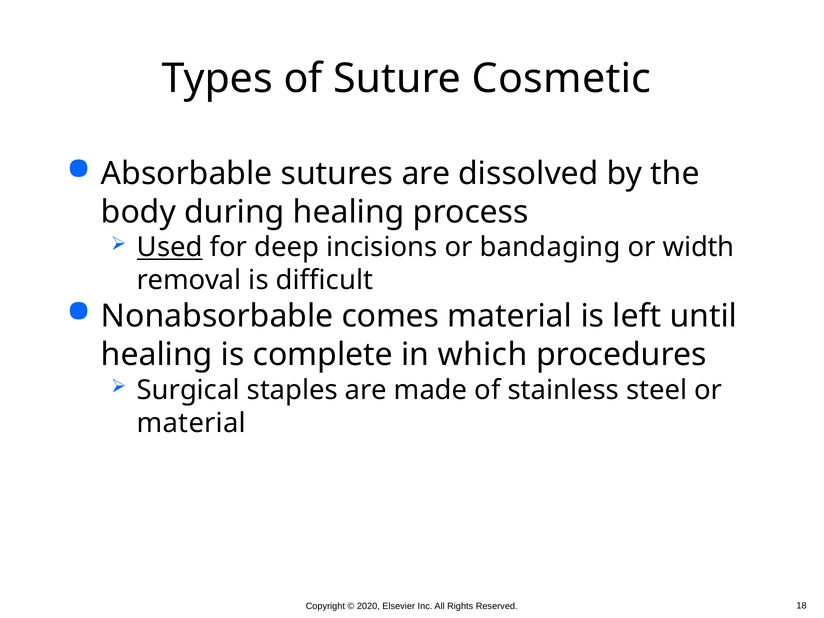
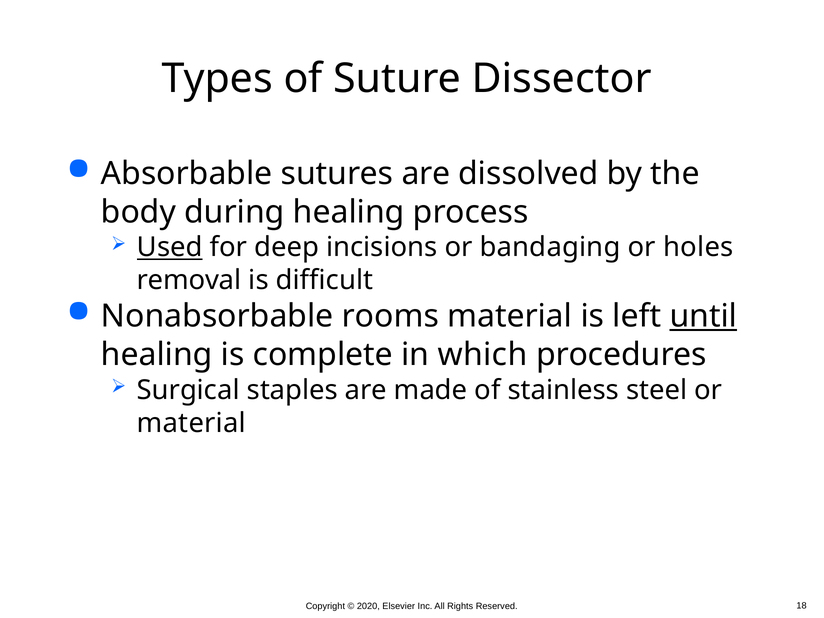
Cosmetic: Cosmetic -> Dissector
width: width -> holes
comes: comes -> rooms
until underline: none -> present
